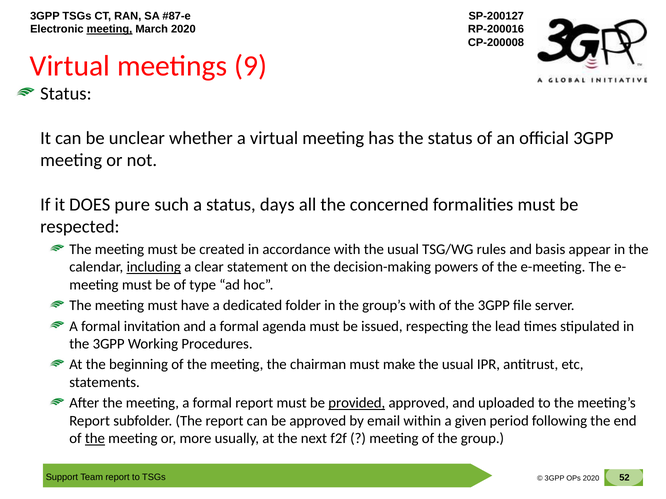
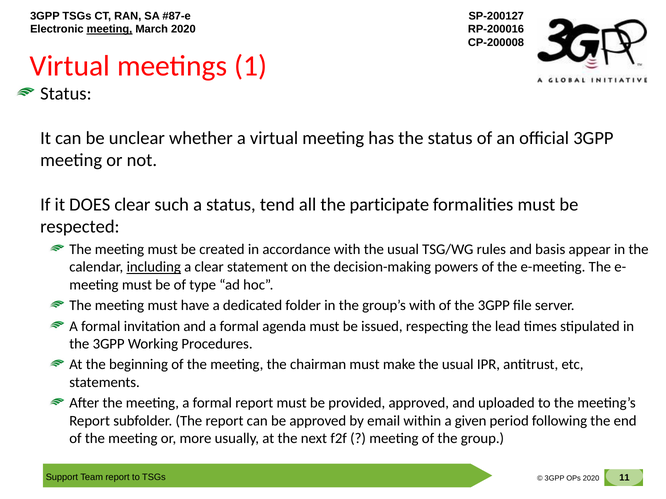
9: 9 -> 1
DOES pure: pure -> clear
days: days -> tend
concerned: concerned -> participate
provided underline: present -> none
the at (95, 439) underline: present -> none
52: 52 -> 11
